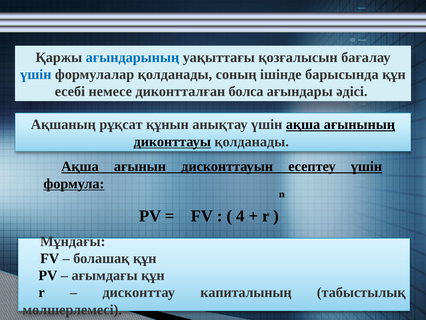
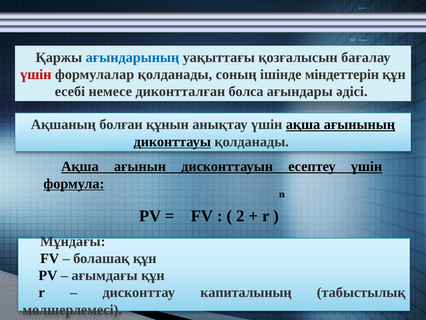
үшін at (36, 74) colour: blue -> red
барысында: барысында -> міндеттерін
рұқсат: рұқсат -> болған
4: 4 -> 2
